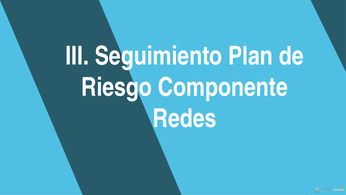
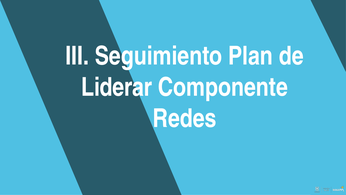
Riesgo: Riesgo -> Liderar
